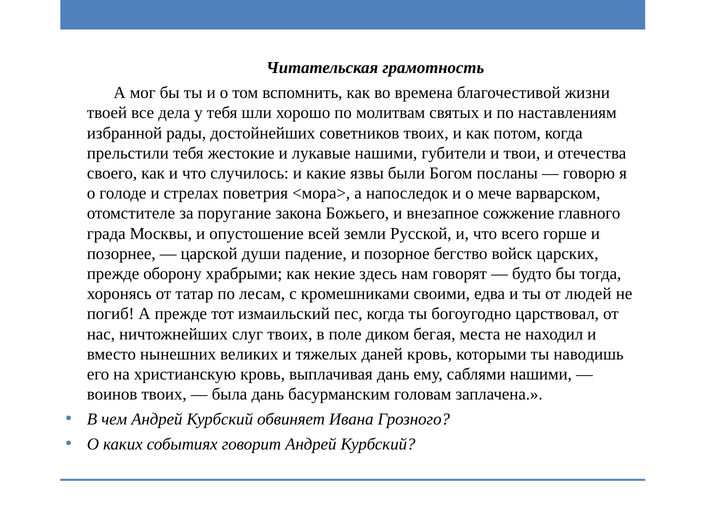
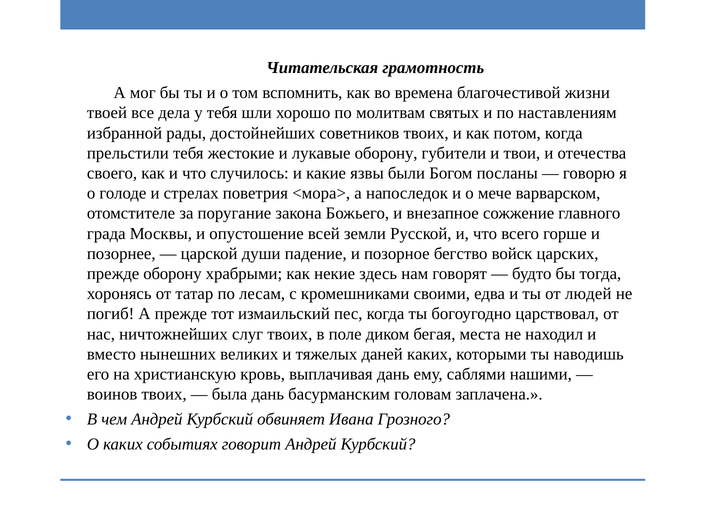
лукавые нашими: нашими -> оборону
даней кровь: кровь -> каких
